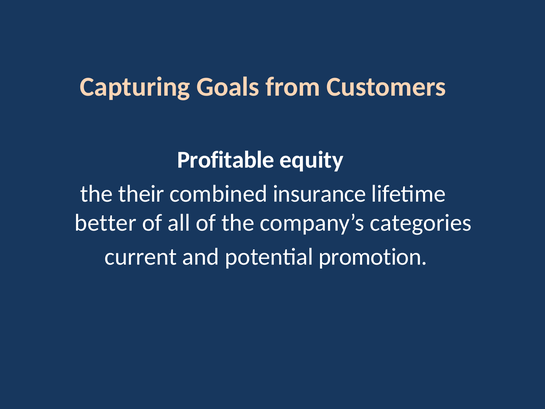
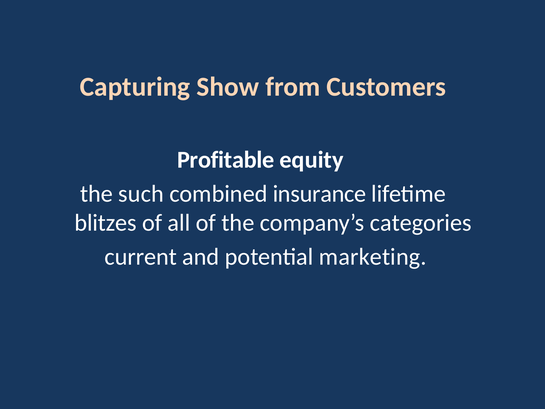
Goals: Goals -> Show
their: their -> such
better: better -> blitzes
promotion: promotion -> marketing
